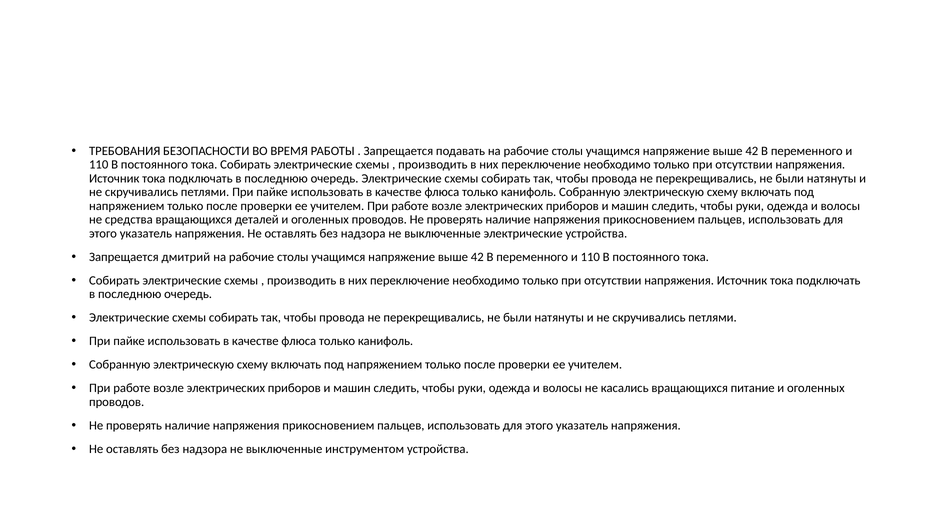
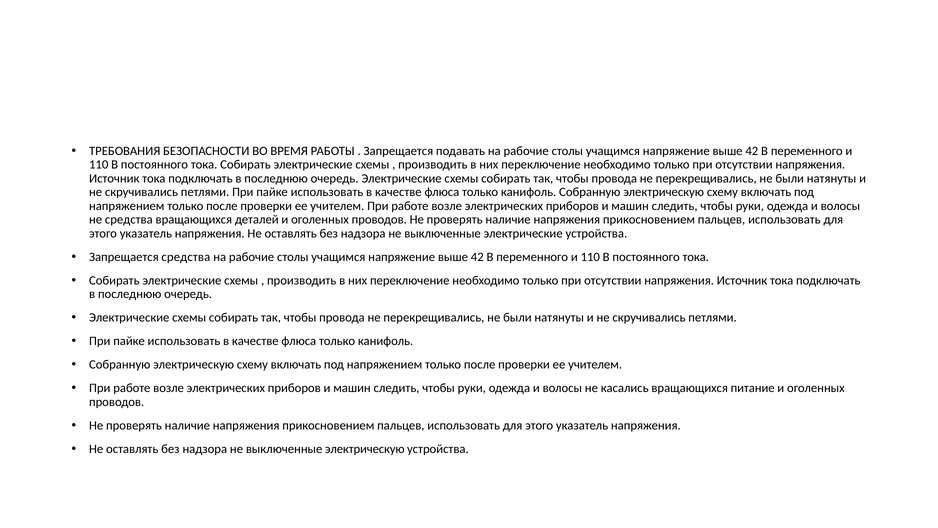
Запрещается дмитрий: дмитрий -> средства
выключенные инструментом: инструментом -> электрическую
